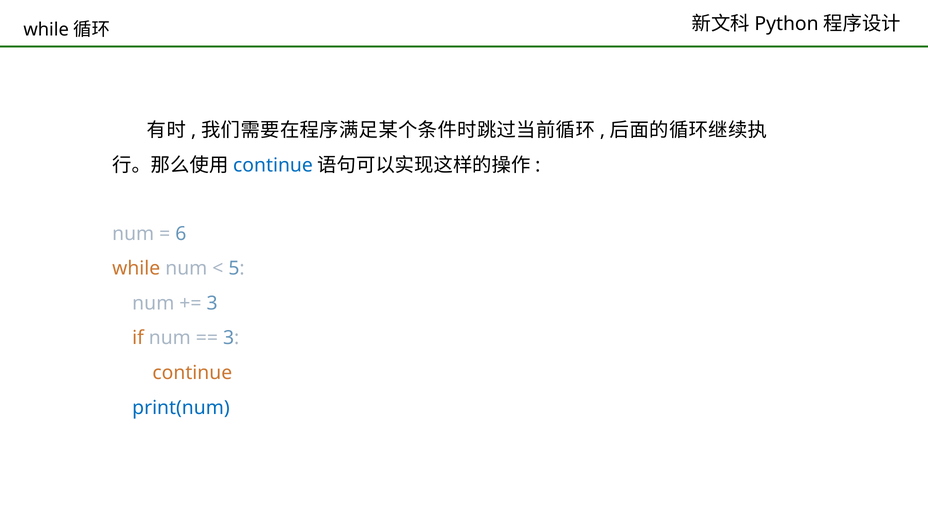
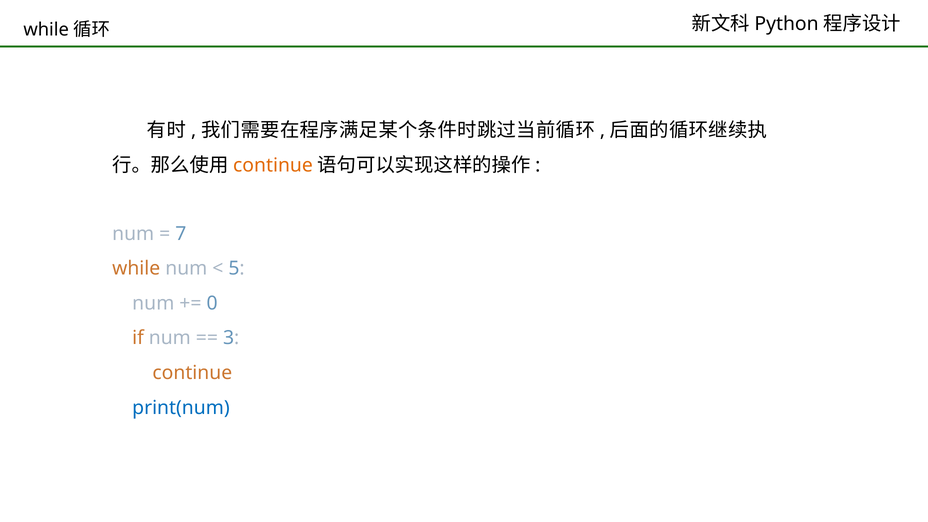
continue at (273, 165) colour: blue -> orange
6: 6 -> 7
3 at (212, 303): 3 -> 0
